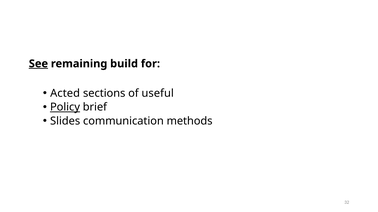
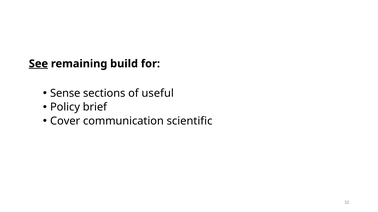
Acted: Acted -> Sense
Policy underline: present -> none
Slides: Slides -> Cover
methods: methods -> scientific
